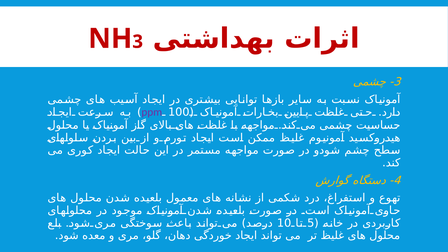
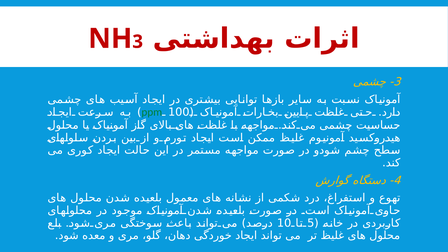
ppm colour: purple -> green
